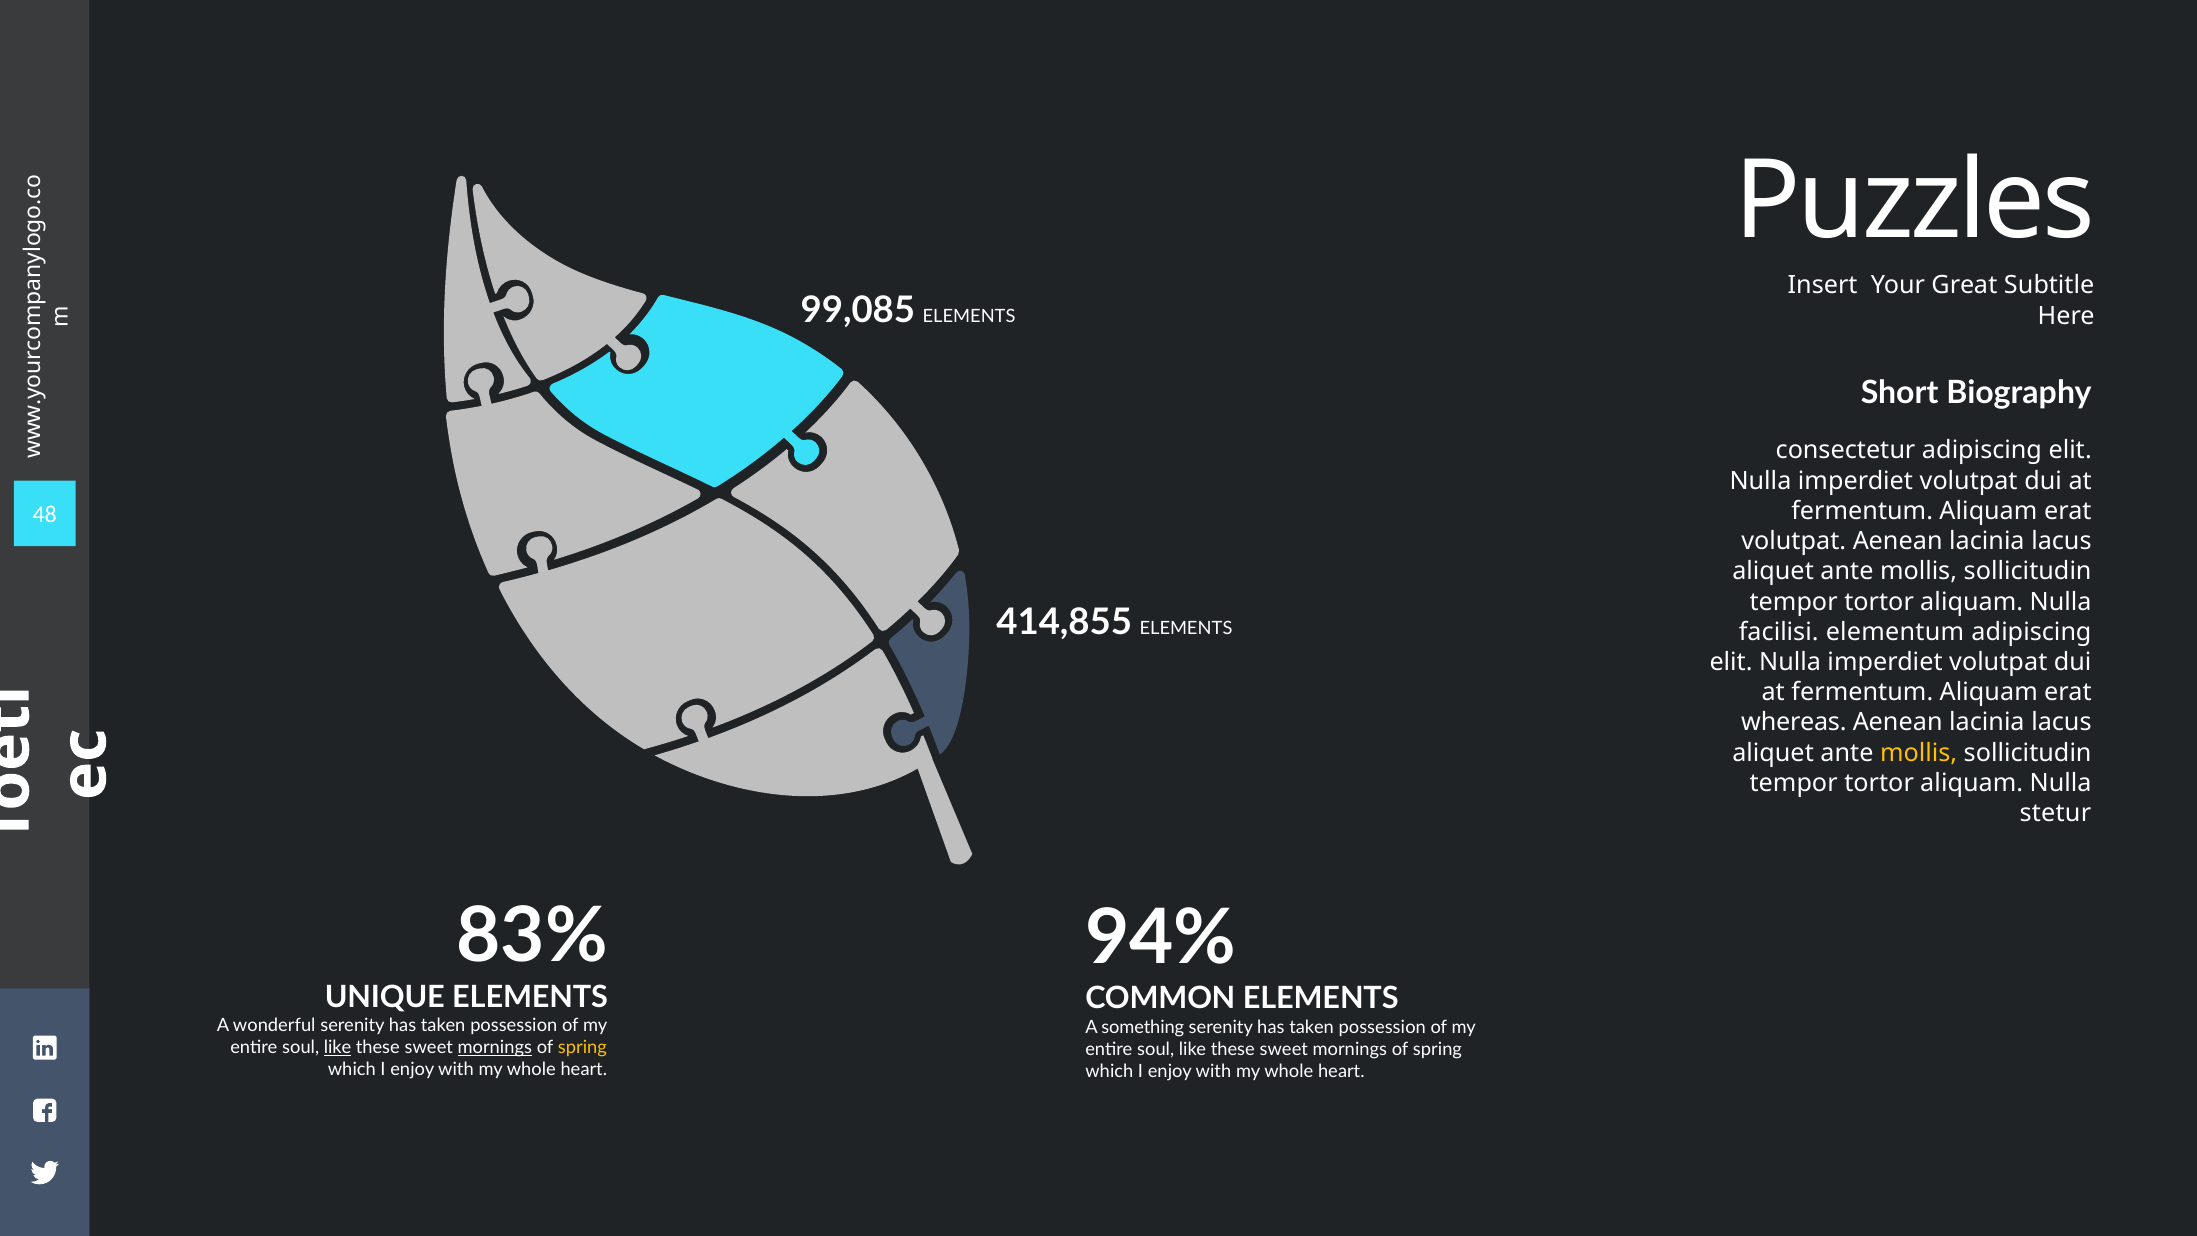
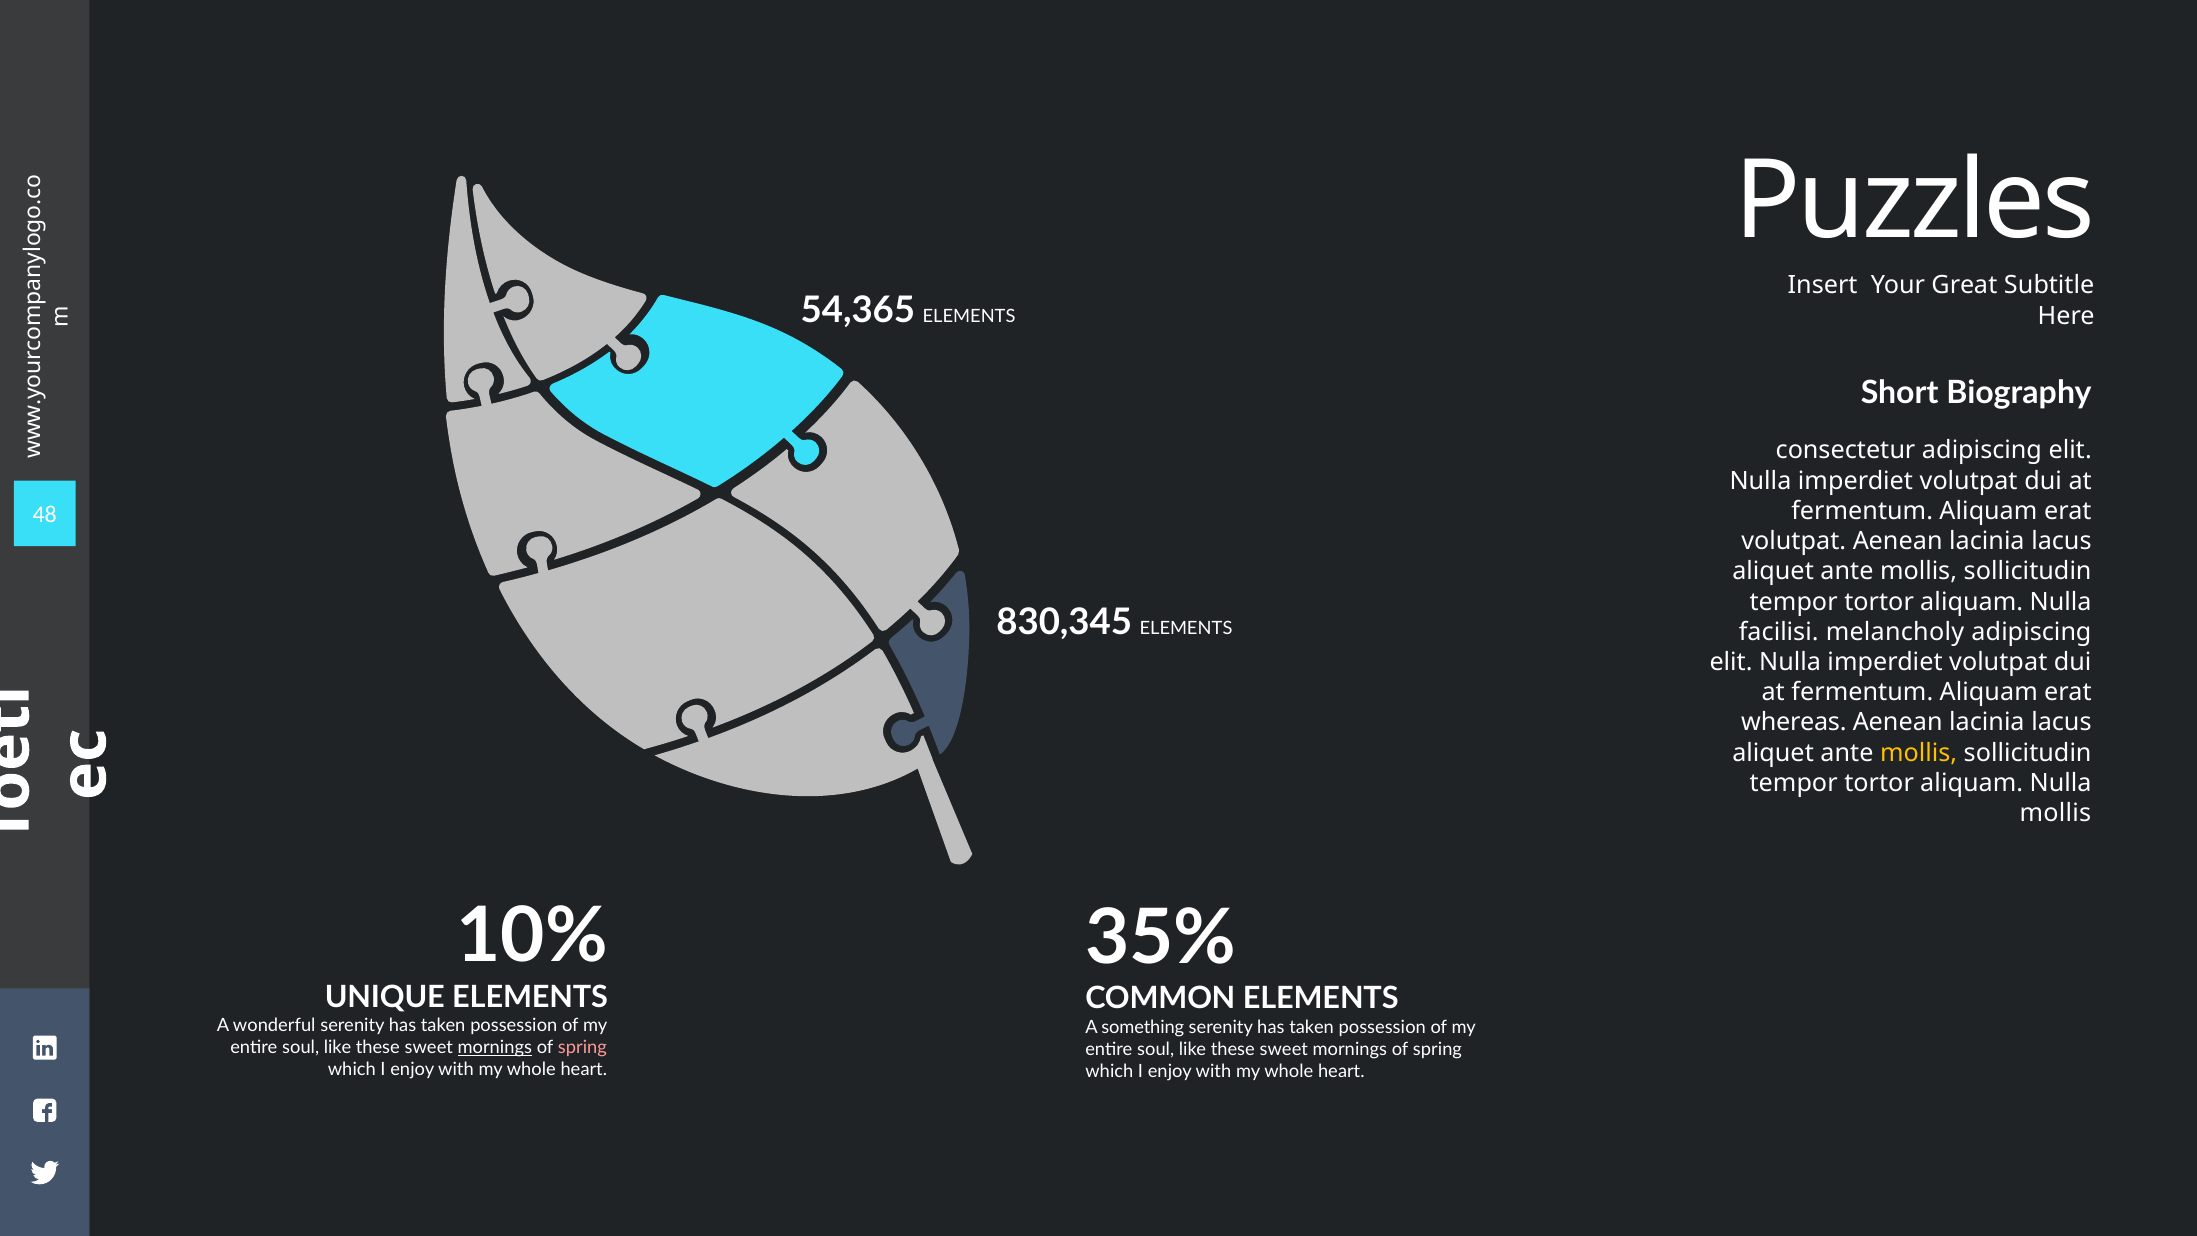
99,085: 99,085 -> 54,365
414,855: 414,855 -> 830,345
elementum: elementum -> melancholy
stetur at (2055, 813): stetur -> mollis
83%: 83% -> 10%
94%: 94% -> 35%
like at (338, 1048) underline: present -> none
spring at (582, 1048) colour: yellow -> pink
